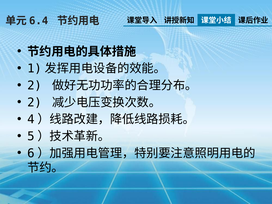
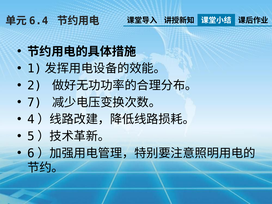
2 at (35, 102): 2 -> 7
